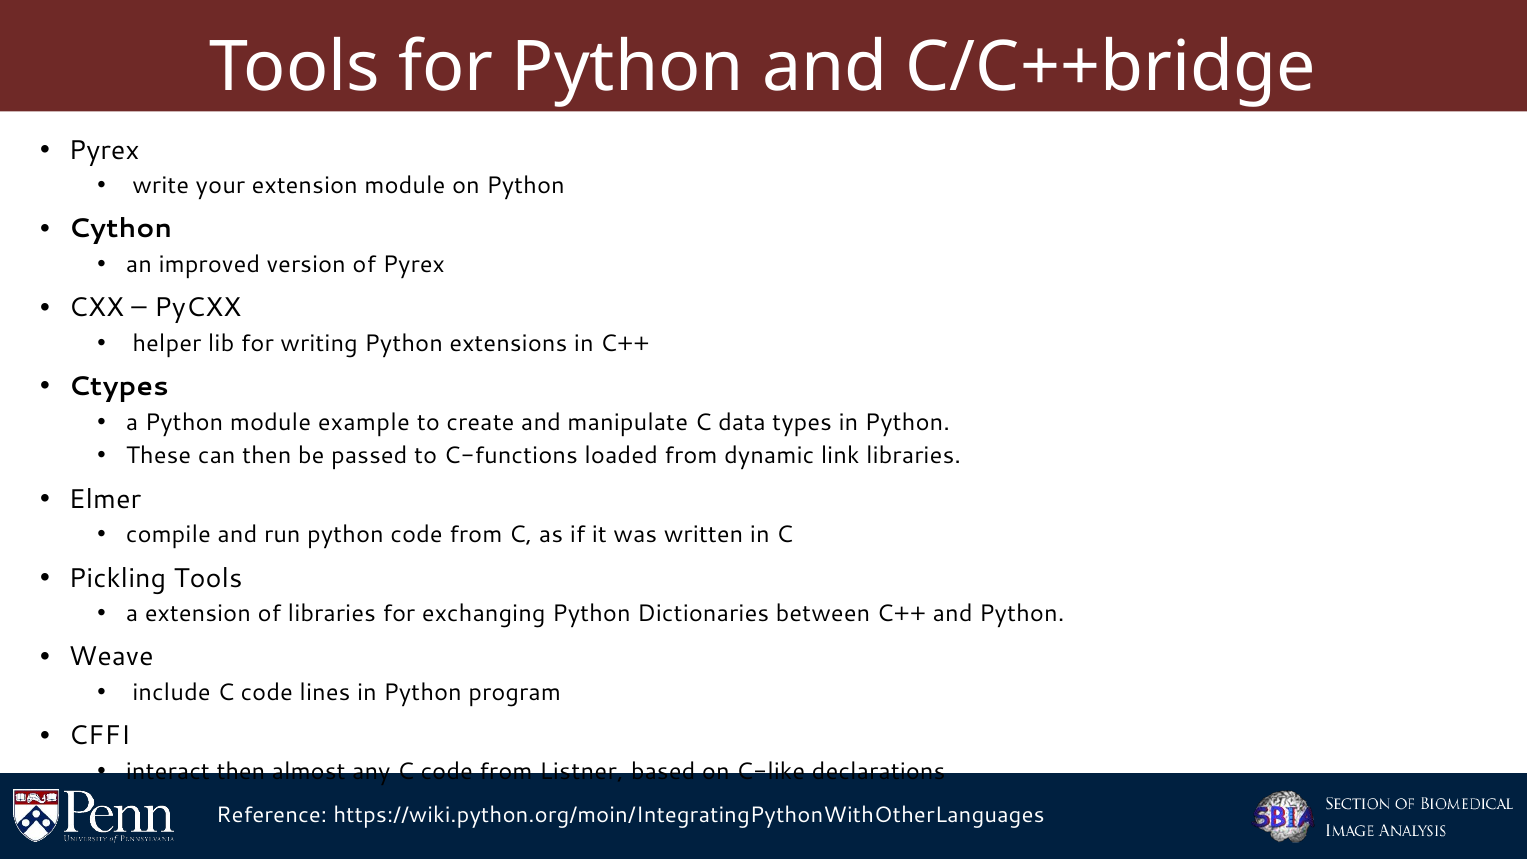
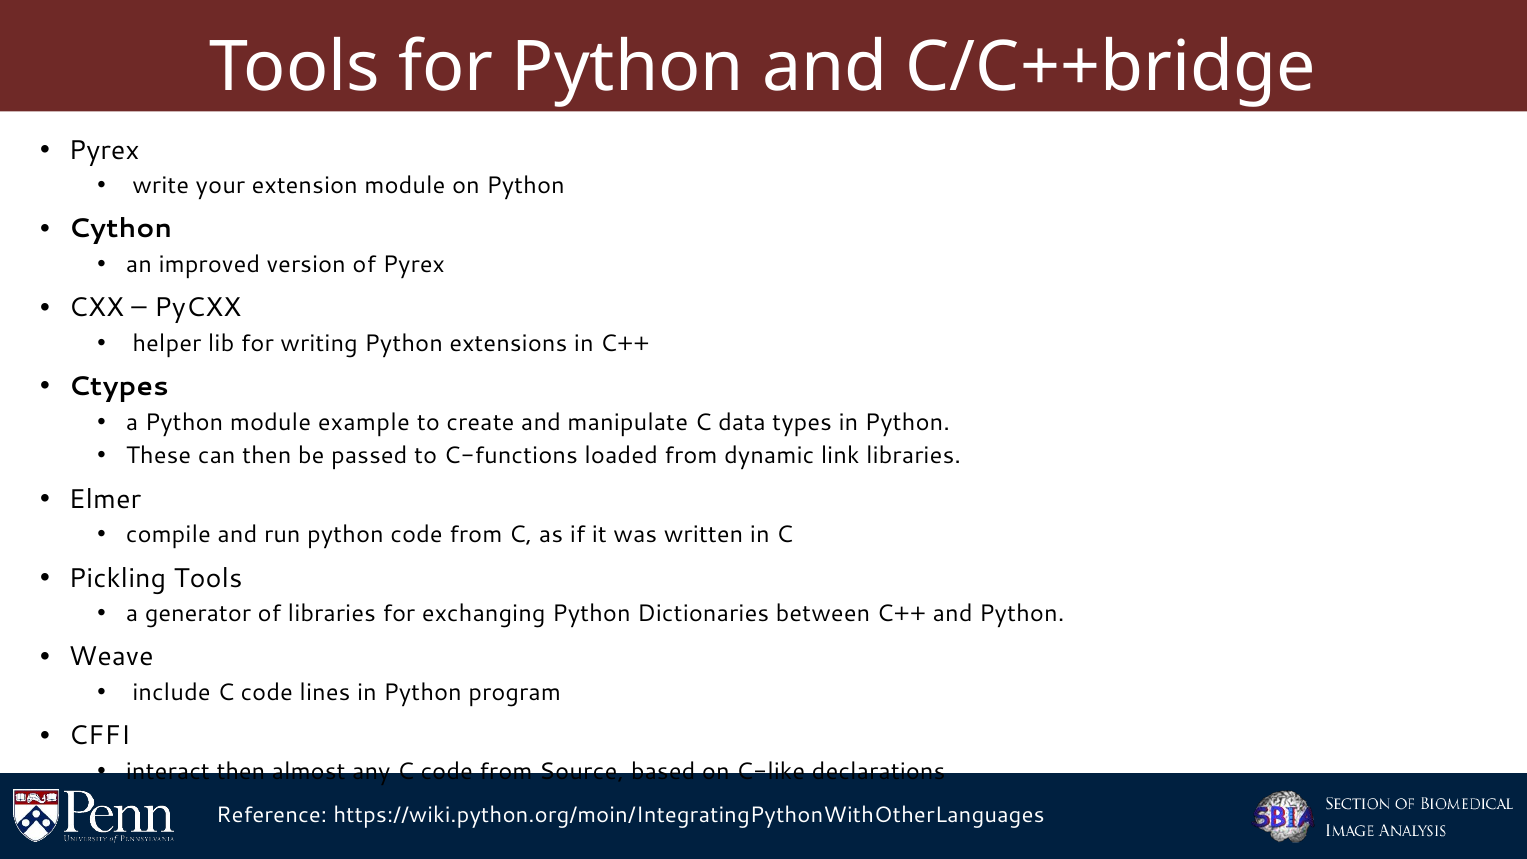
a extension: extension -> generator
Listner: Listner -> Source
